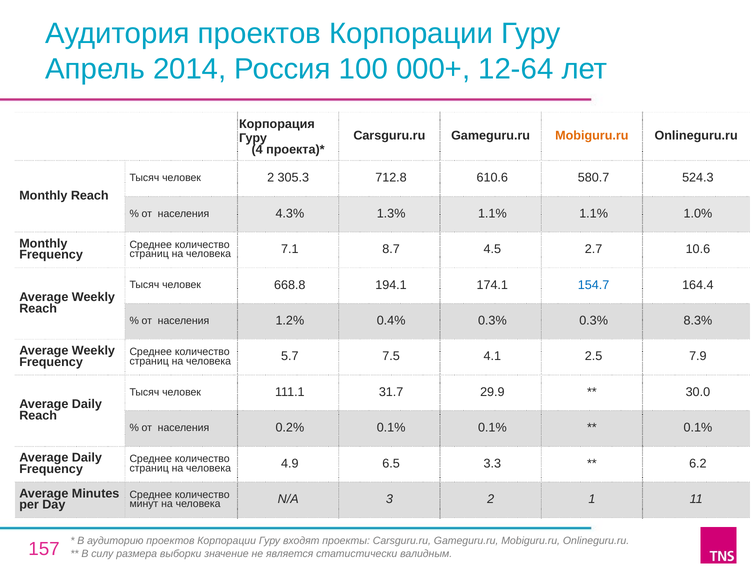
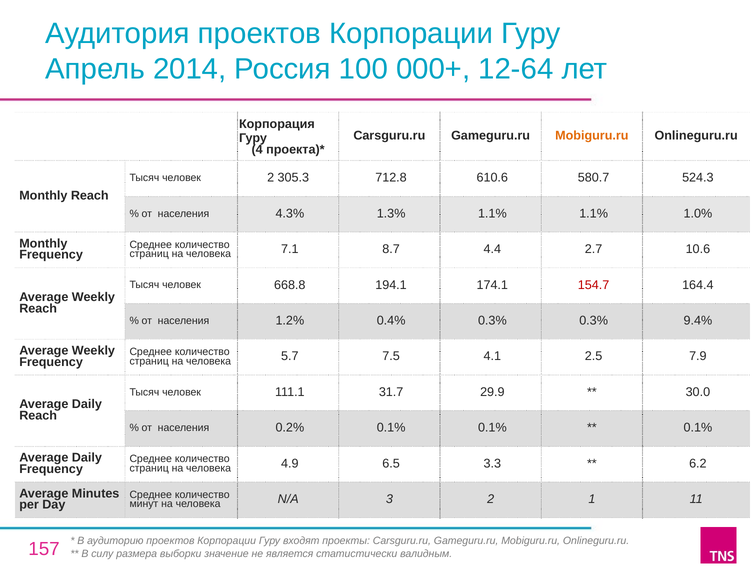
4.5: 4.5 -> 4.4
154.7 colour: blue -> red
8.3%: 8.3% -> 9.4%
